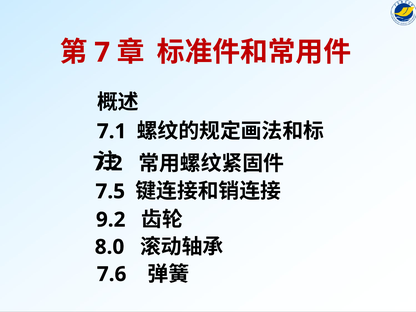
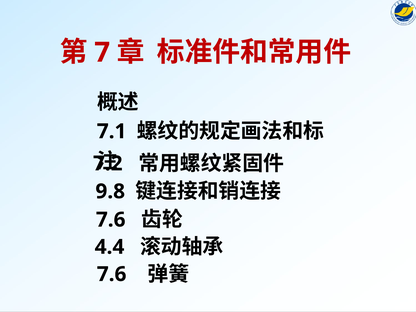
7.5: 7.5 -> 9.8
9.2 at (111, 220): 9.2 -> 7.6
8.0: 8.0 -> 4.4
